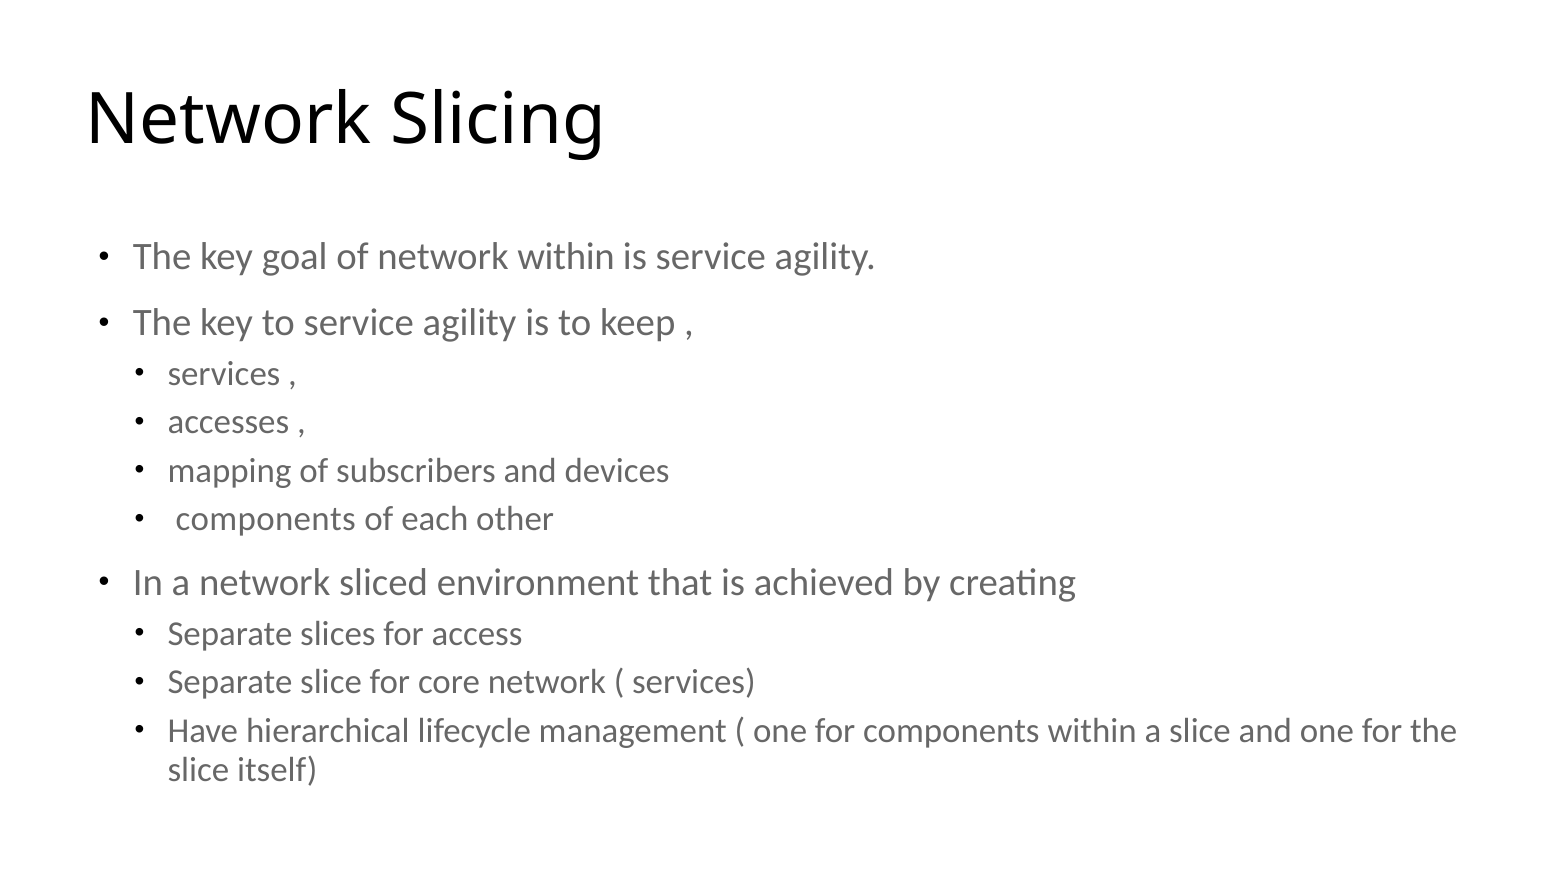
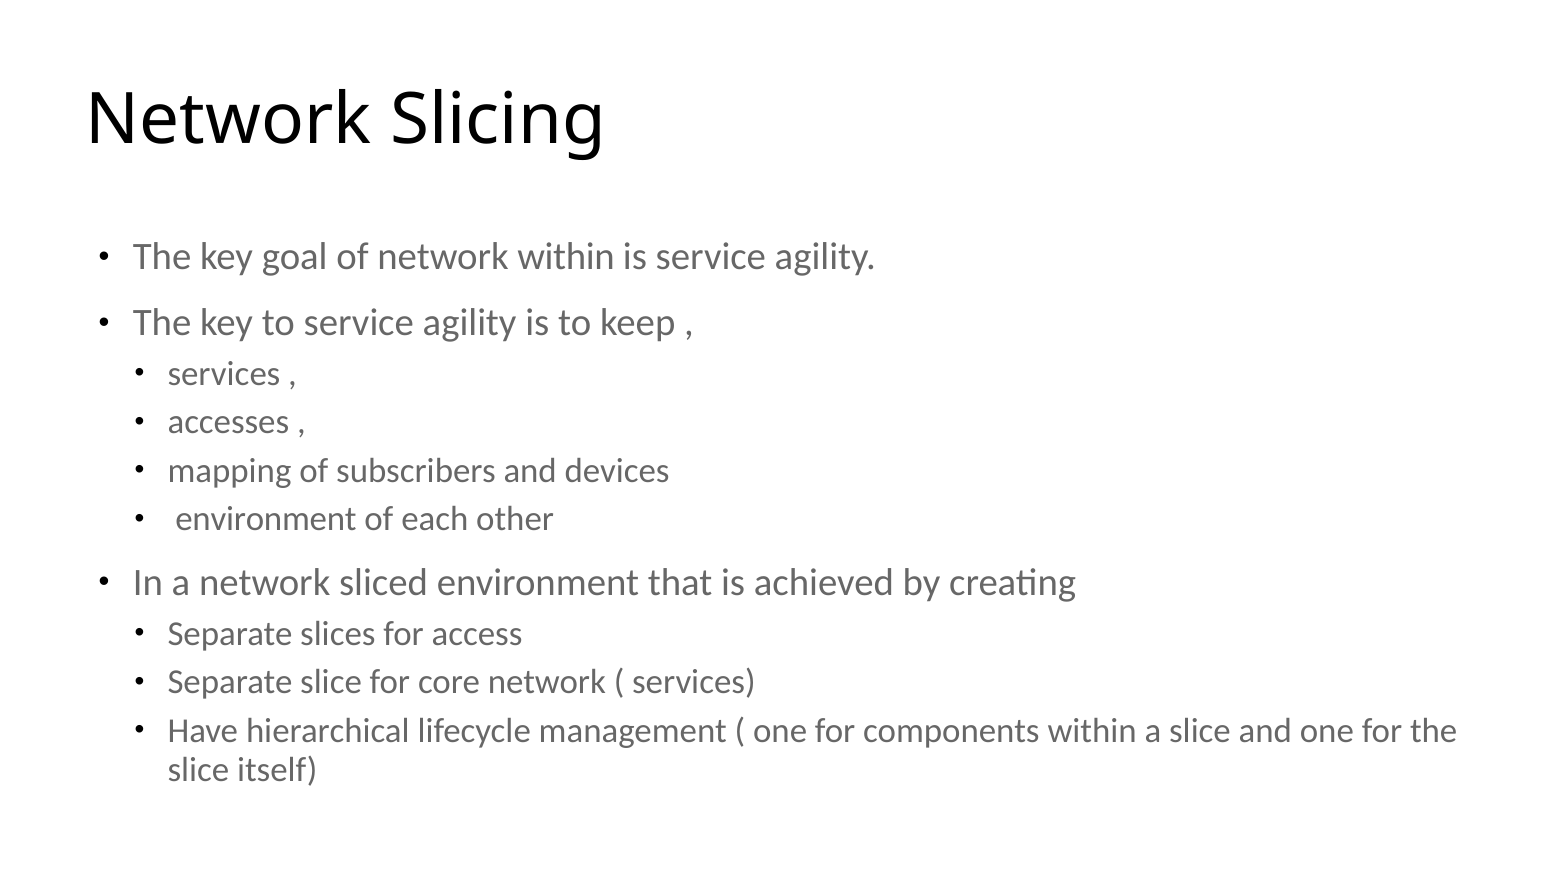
components at (266, 519): components -> environment
